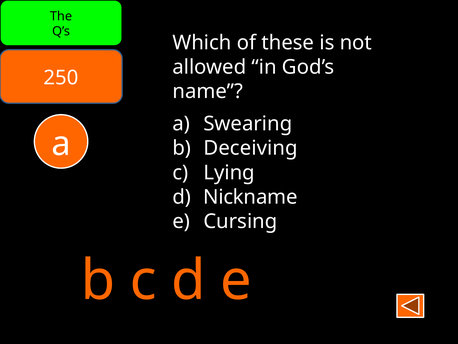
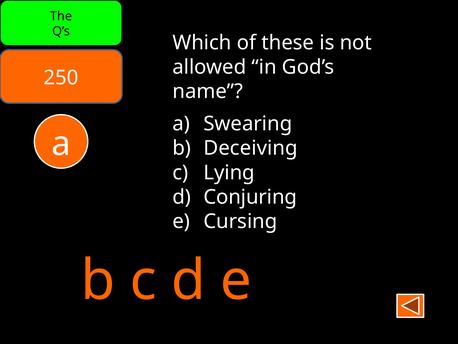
Nickname: Nickname -> Conjuring
